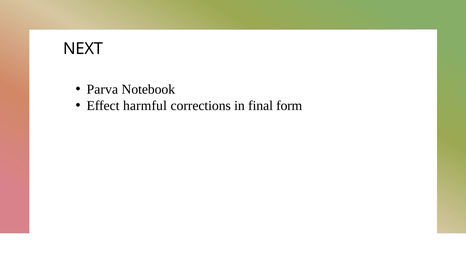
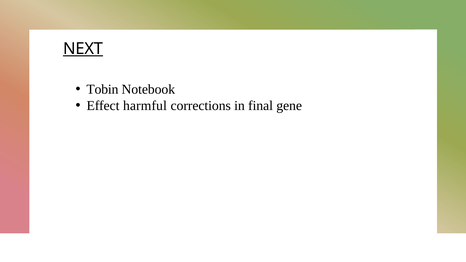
NEXT underline: none -> present
Parva: Parva -> Tobin
form: form -> gene
